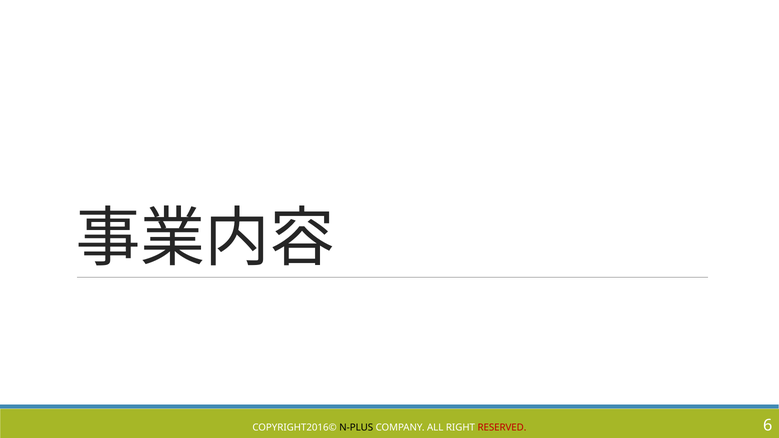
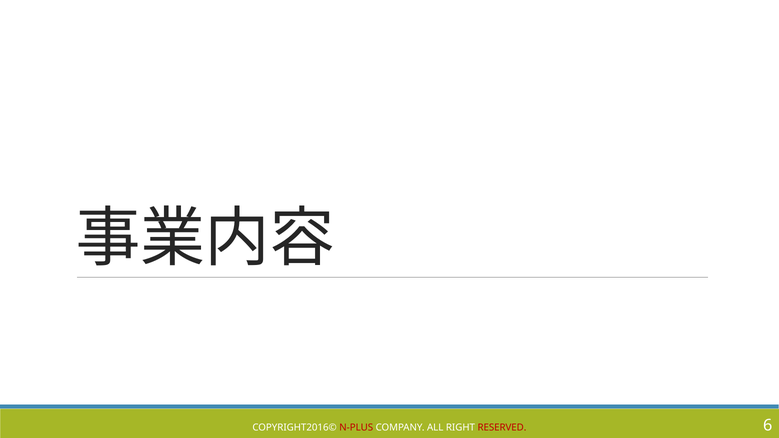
N-PLUS colour: black -> red
